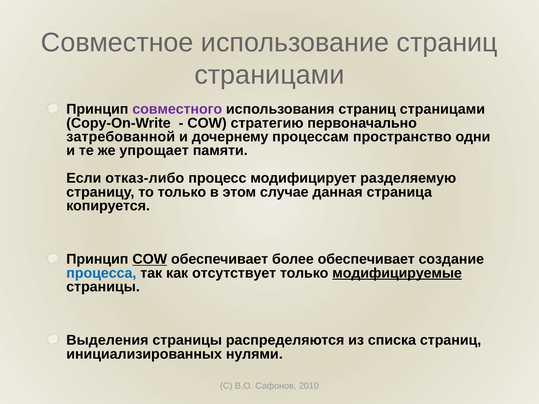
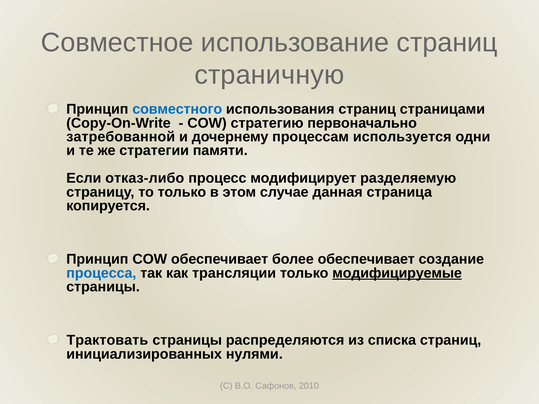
страницами at (269, 75): страницами -> страничную
совместного colour: purple -> blue
пространство: пространство -> используется
упрощает: упрощает -> стратегии
COW at (150, 259) underline: present -> none
отсутствует: отсутствует -> трансляции
Выделения: Выделения -> Трактовать
